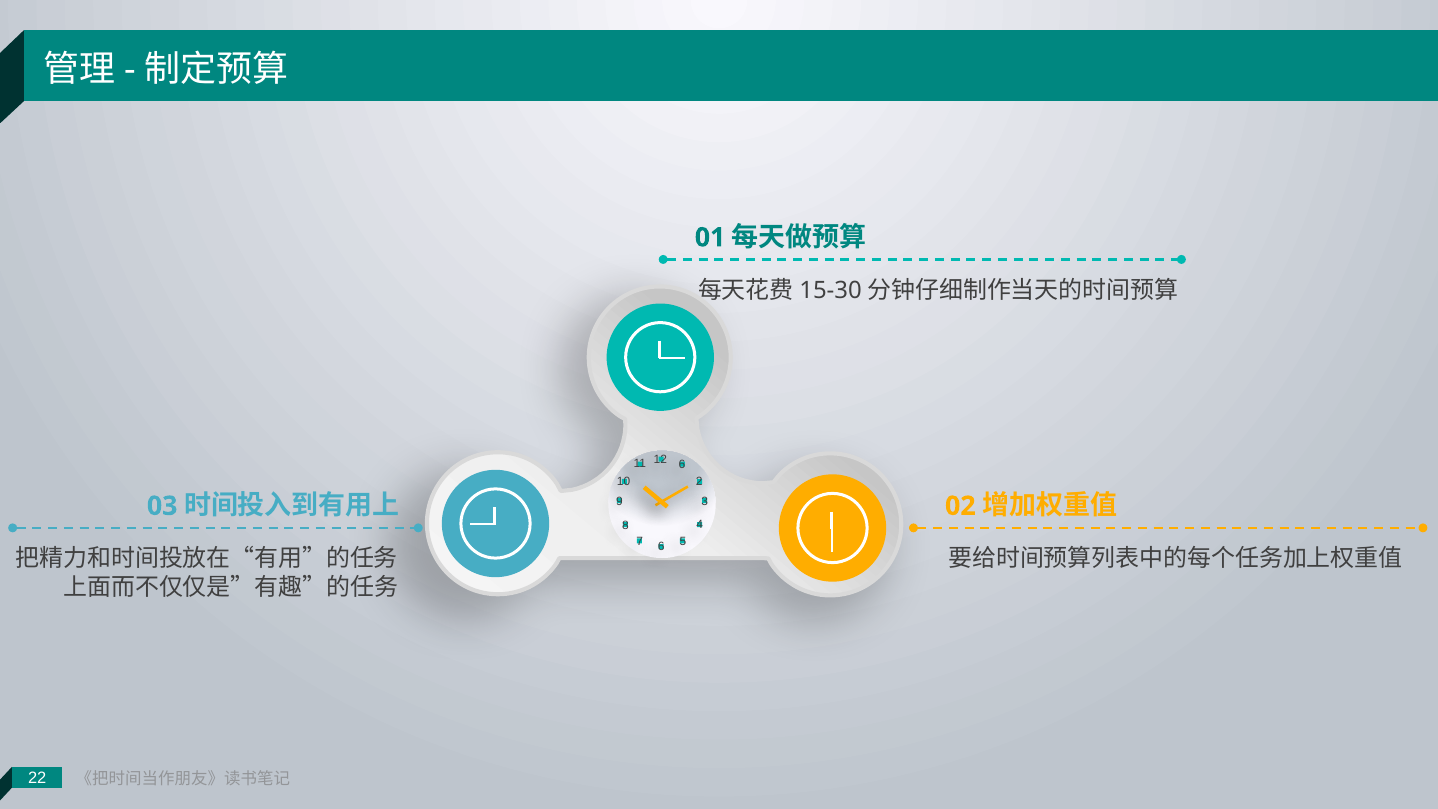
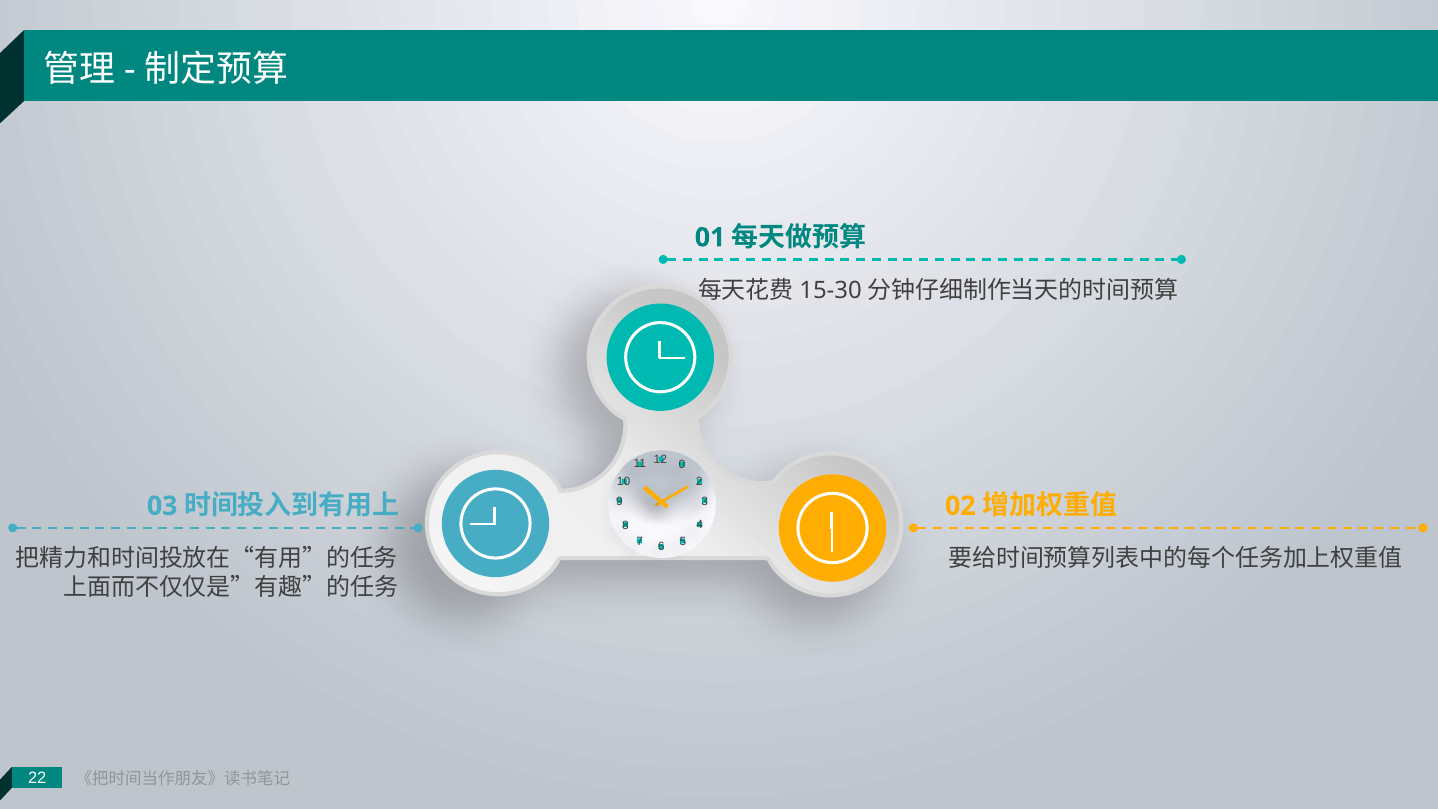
12 6: 6 -> 0
